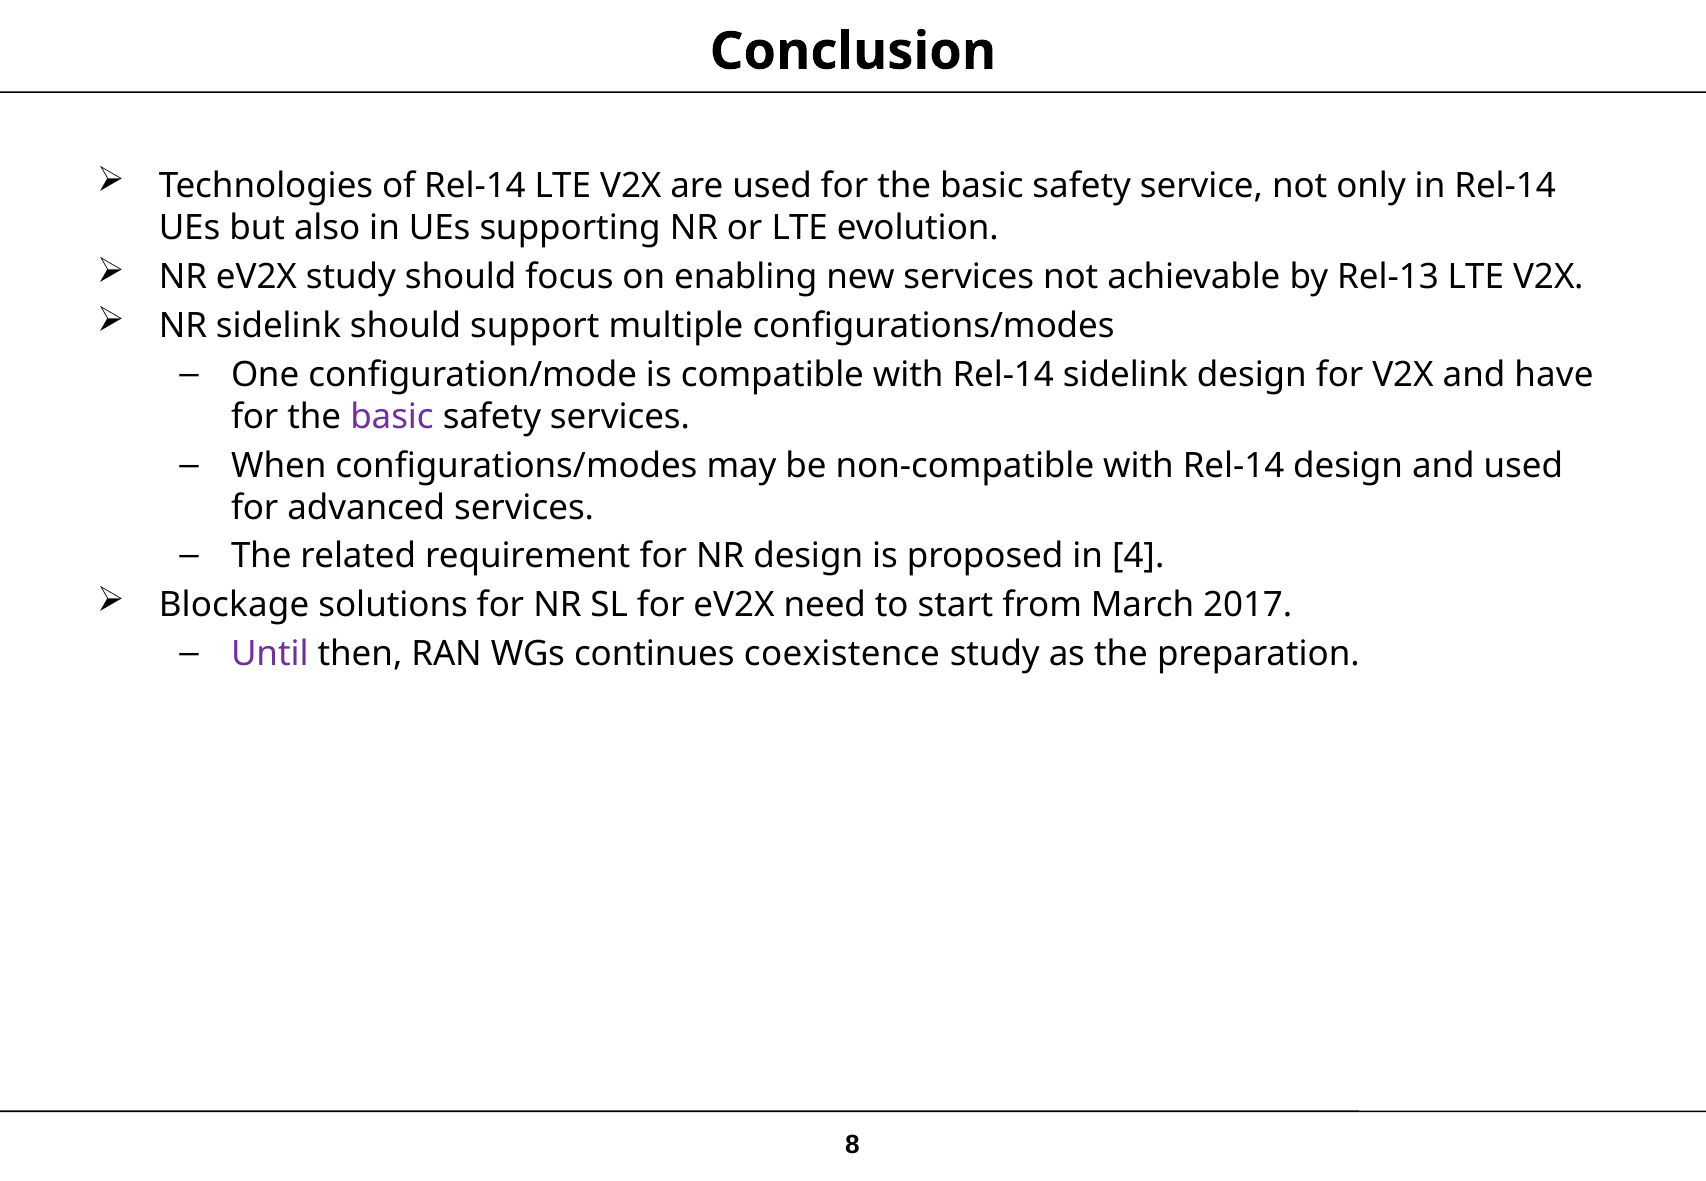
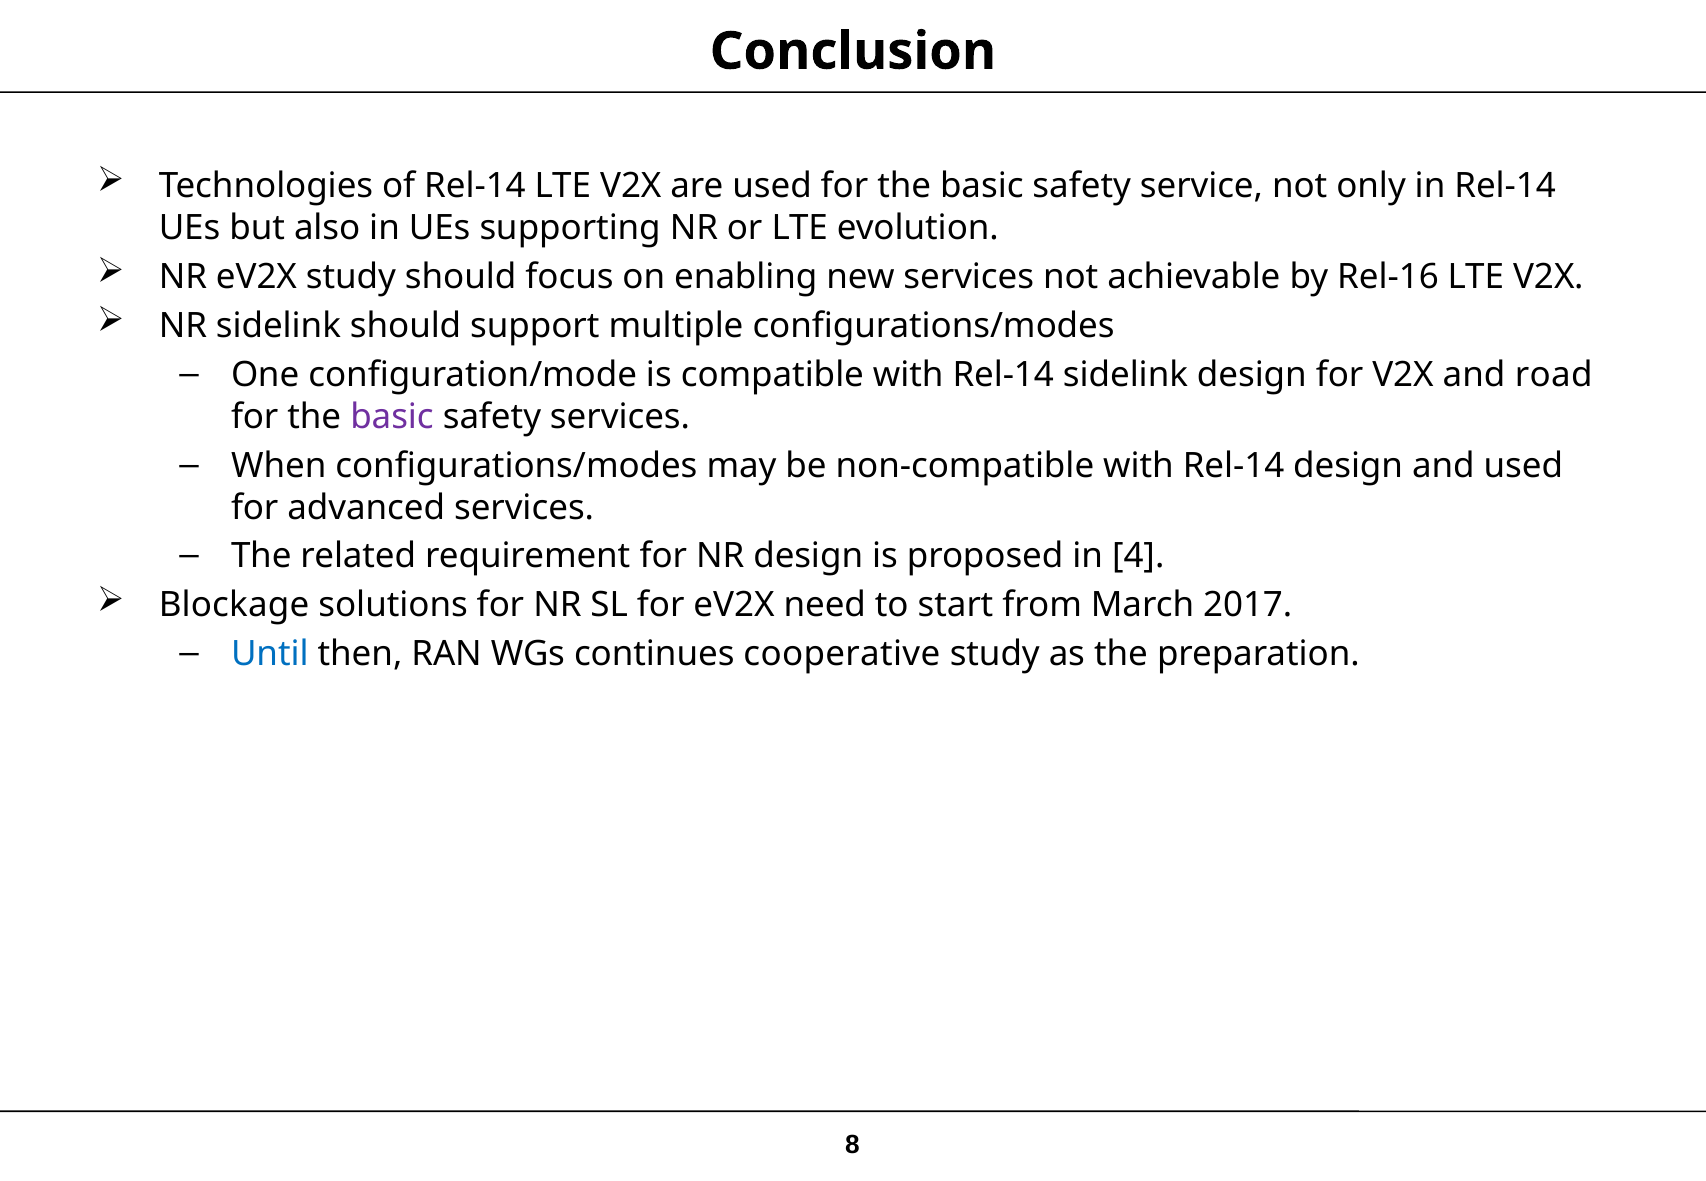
Rel-13: Rel-13 -> Rel-16
have: have -> road
Until colour: purple -> blue
coexistence: coexistence -> cooperative
